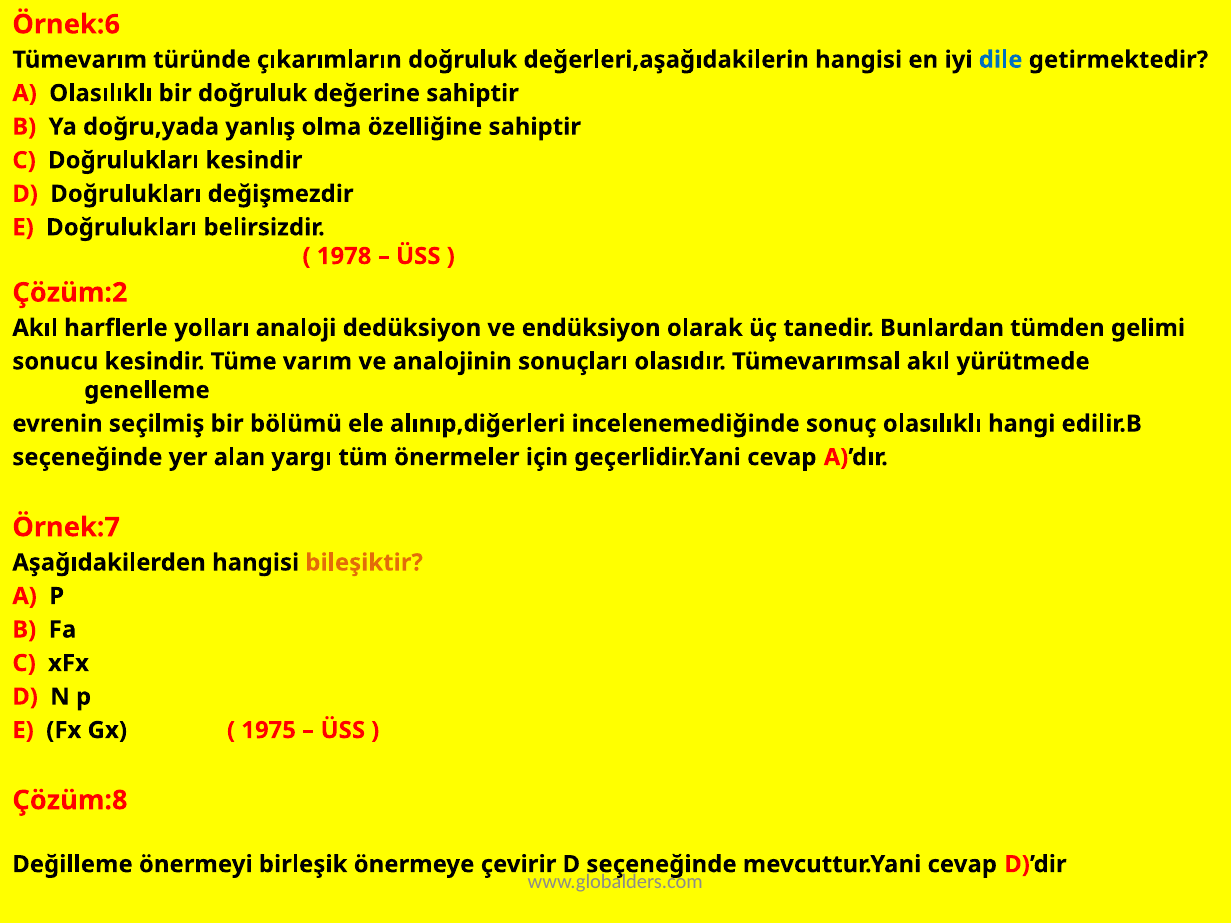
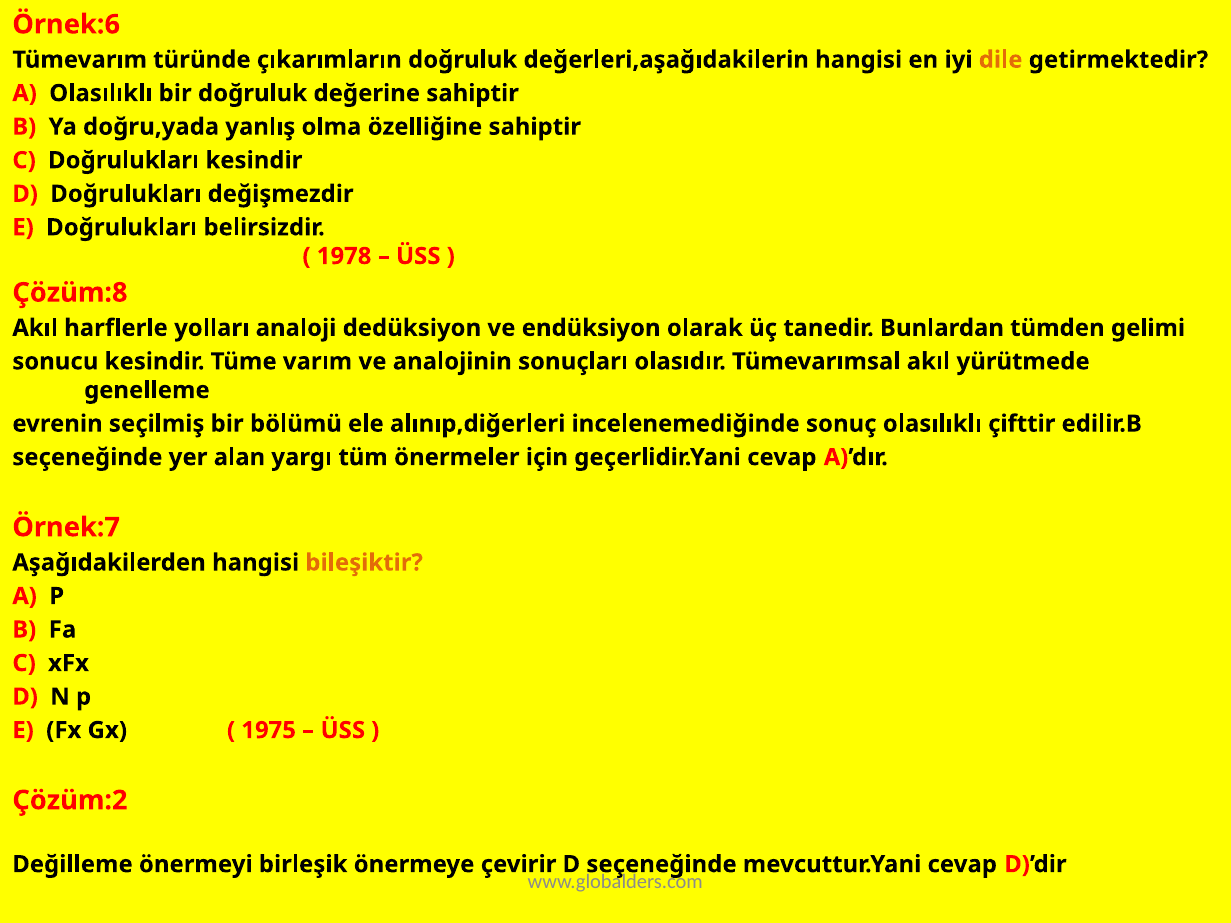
dile colour: blue -> orange
Çözüm:2: Çözüm:2 -> Çözüm:8
hangi: hangi -> çifttir
Çözüm:8: Çözüm:8 -> Çözüm:2
